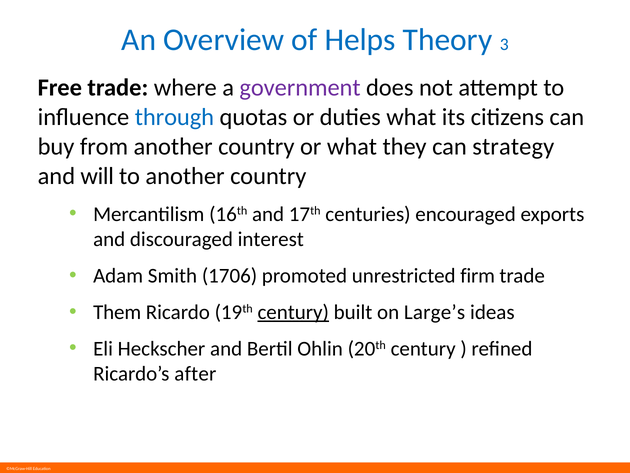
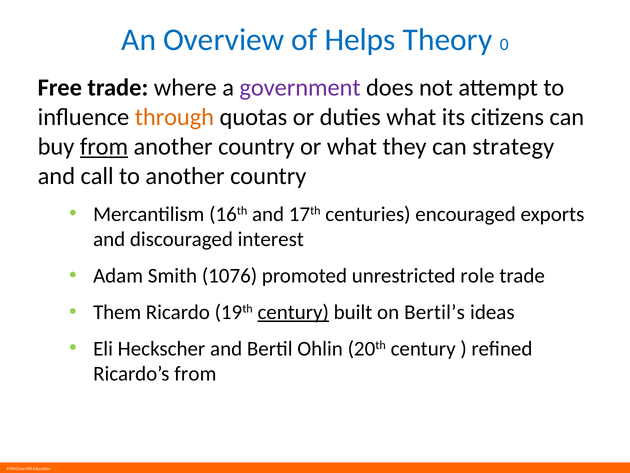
3: 3 -> 0
through colour: blue -> orange
from at (104, 146) underline: none -> present
will: will -> call
1706: 1706 -> 1076
firm: firm -> role
Large’s: Large’s -> Bertil’s
Ricardo’s after: after -> from
